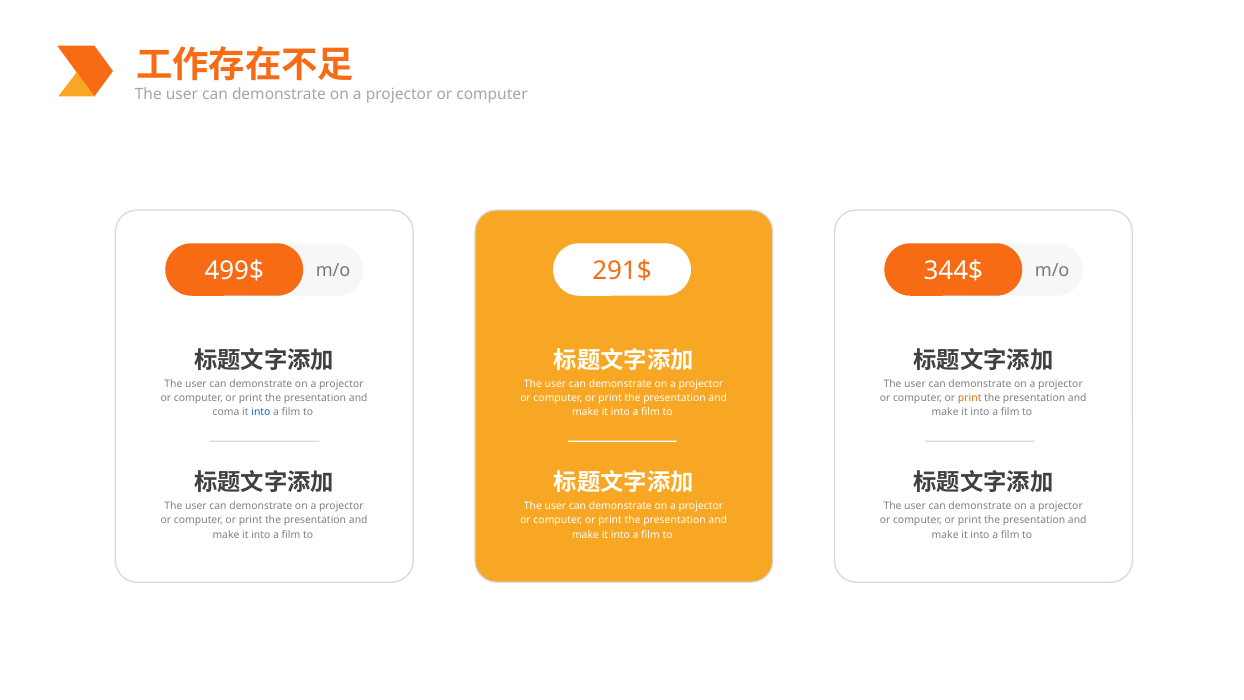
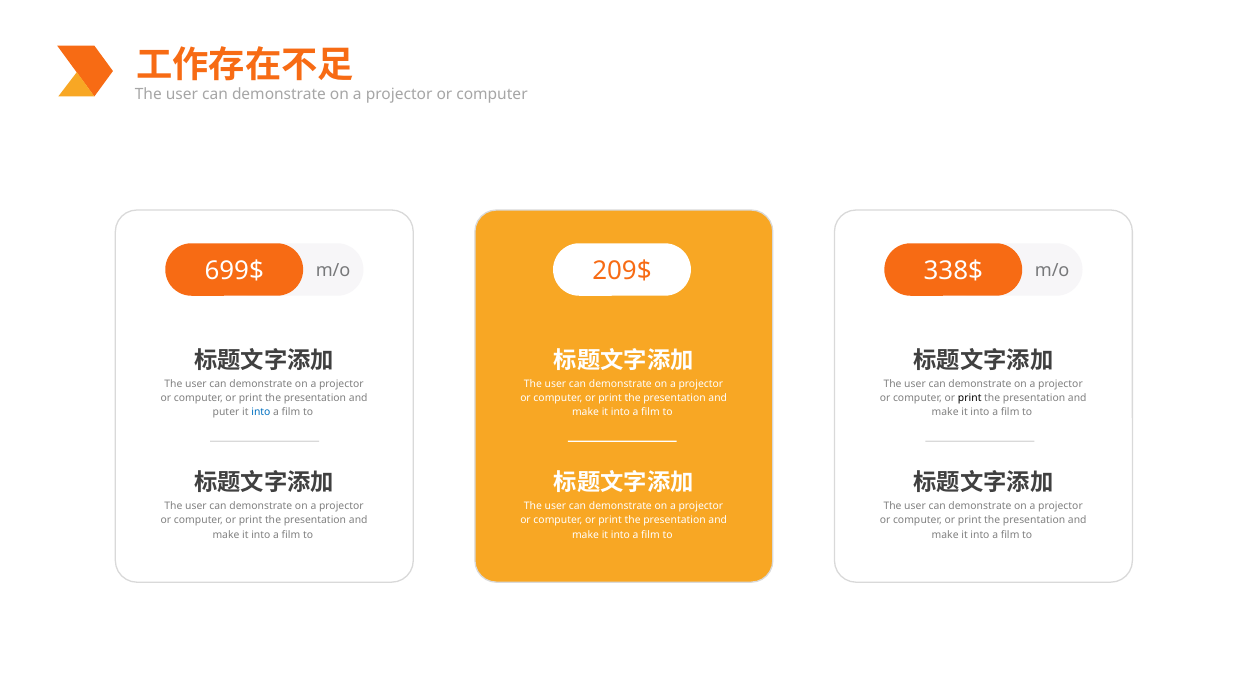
499$: 499$ -> 699$
291$: 291$ -> 209$
344$: 344$ -> 338$
print at (970, 398) colour: orange -> black
coma: coma -> puter
